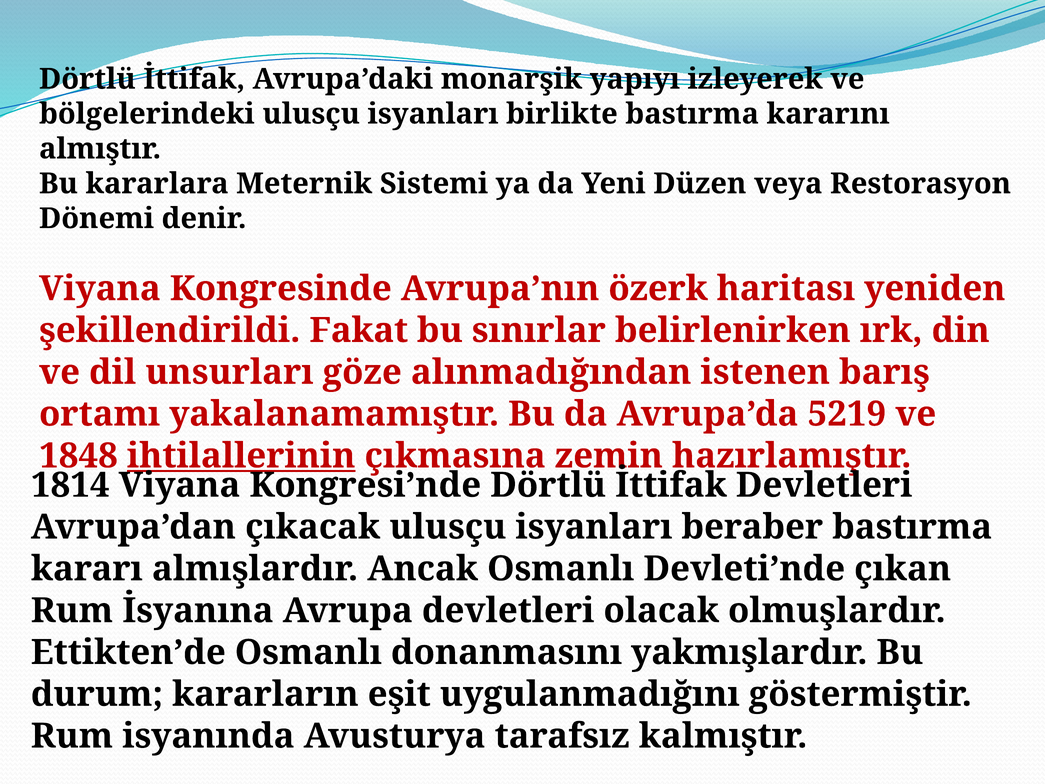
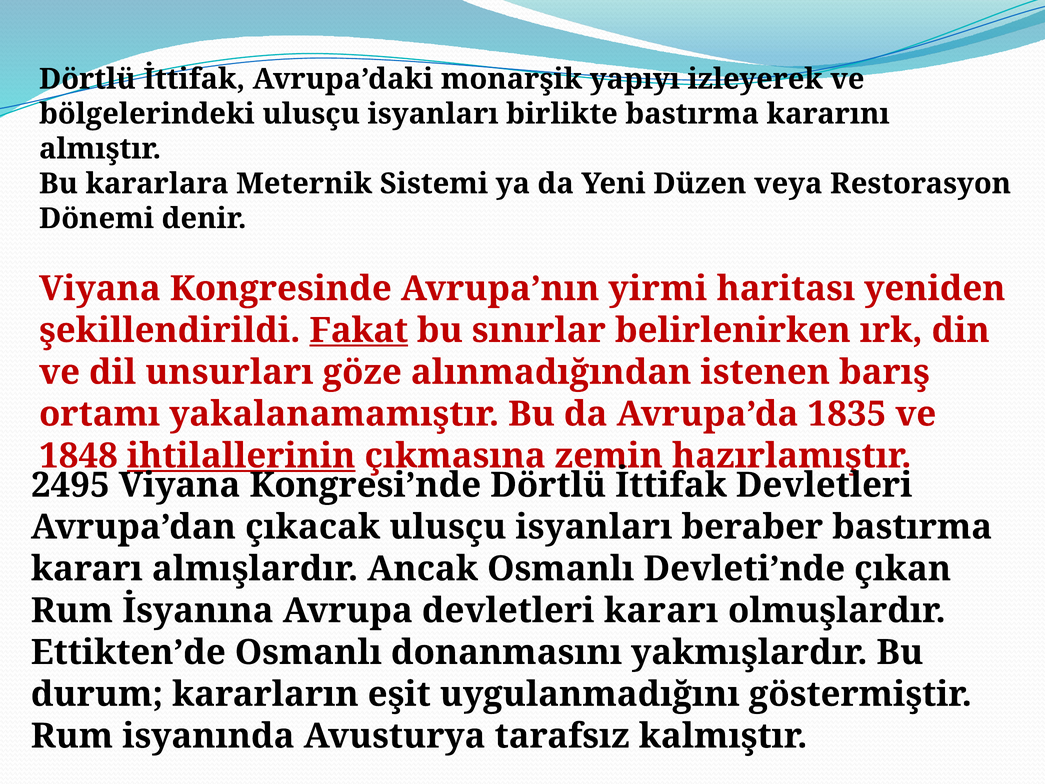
özerk: özerk -> yirmi
Fakat underline: none -> present
5219: 5219 -> 1835
1814: 1814 -> 2495
devletleri olacak: olacak -> kararı
